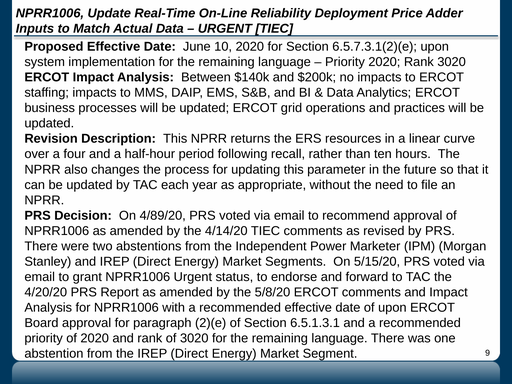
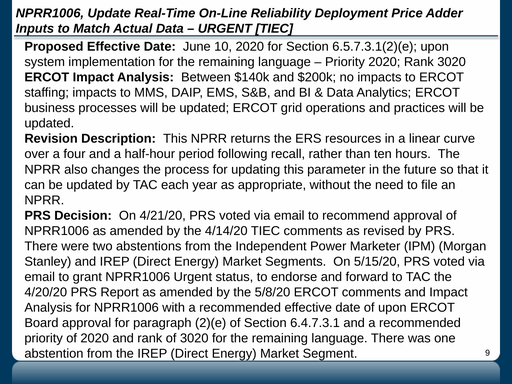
4/89/20: 4/89/20 -> 4/21/20
6.5.1.3.1: 6.5.1.3.1 -> 6.4.7.3.1
